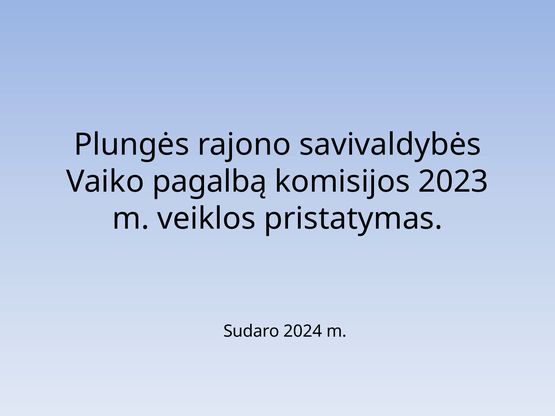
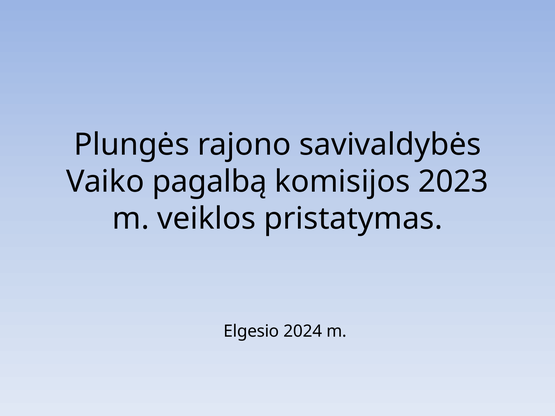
Sudaro: Sudaro -> Elgesio
